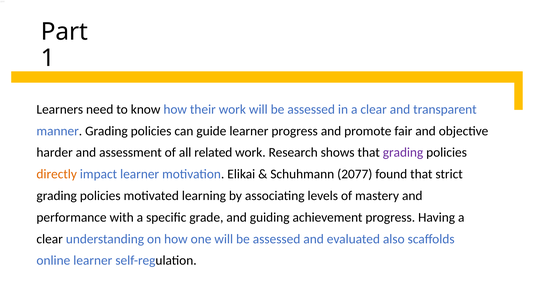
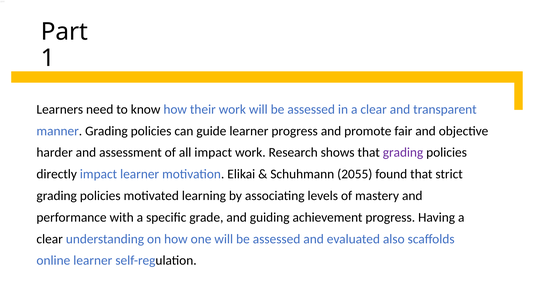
all related: related -> impact
directly at (57, 174) colour: orange -> black
2077: 2077 -> 2055
